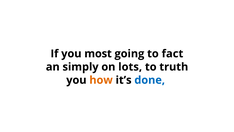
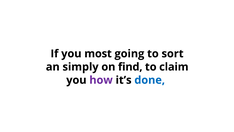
fact: fact -> sort
lots: lots -> find
truth: truth -> claim
how colour: orange -> purple
